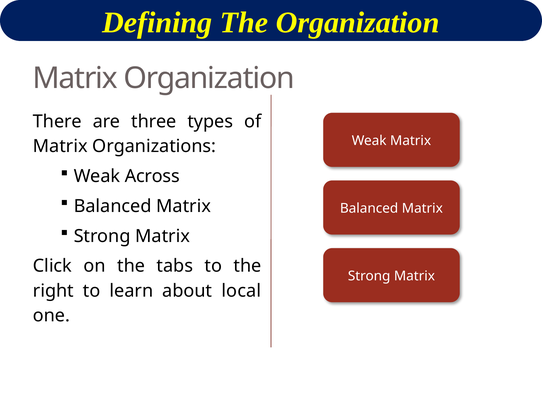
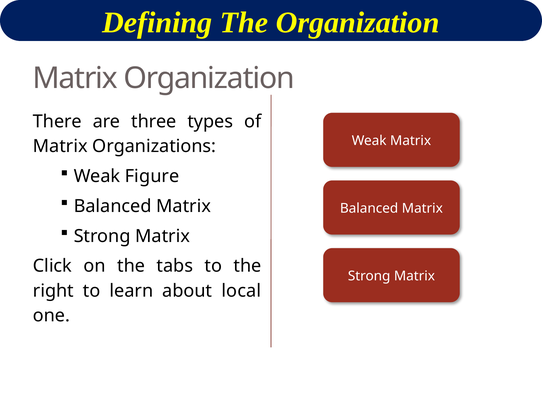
Across: Across -> Figure
